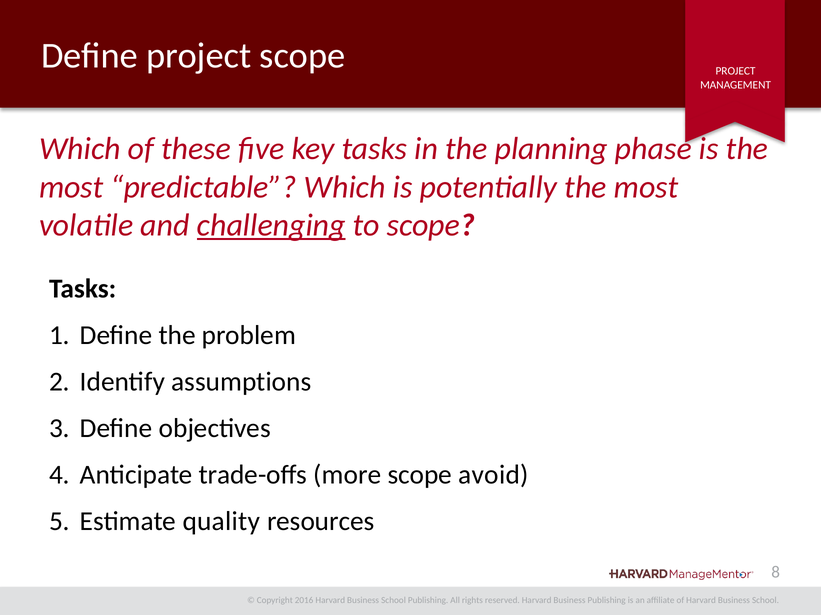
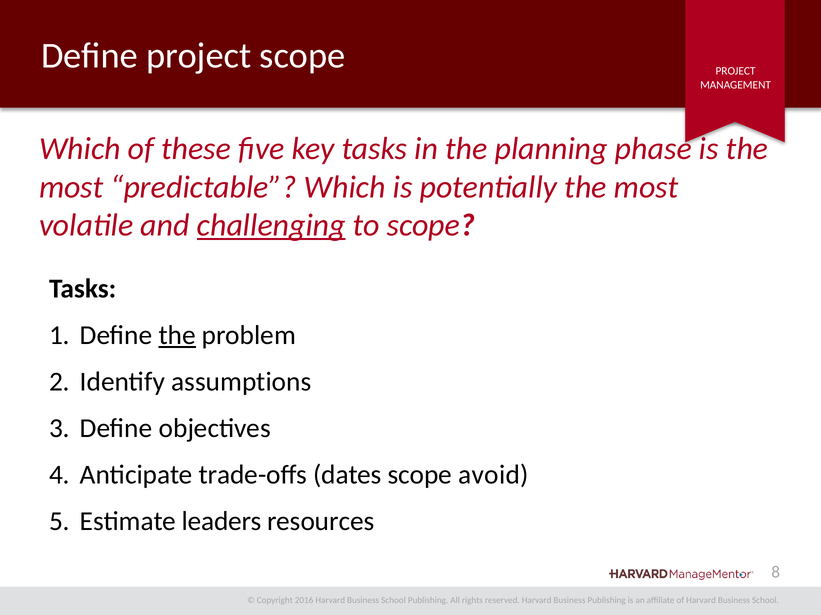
the at (177, 336) underline: none -> present
more: more -> dates
quality: quality -> leaders
